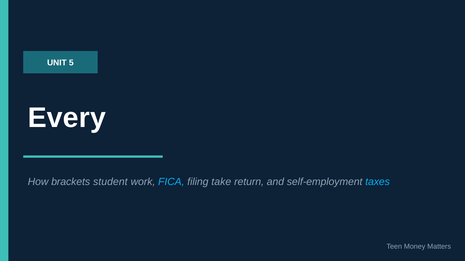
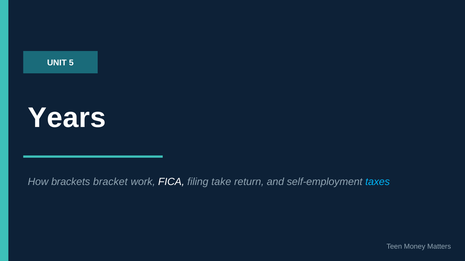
Every: Every -> Years
student: student -> bracket
FICA colour: light blue -> white
